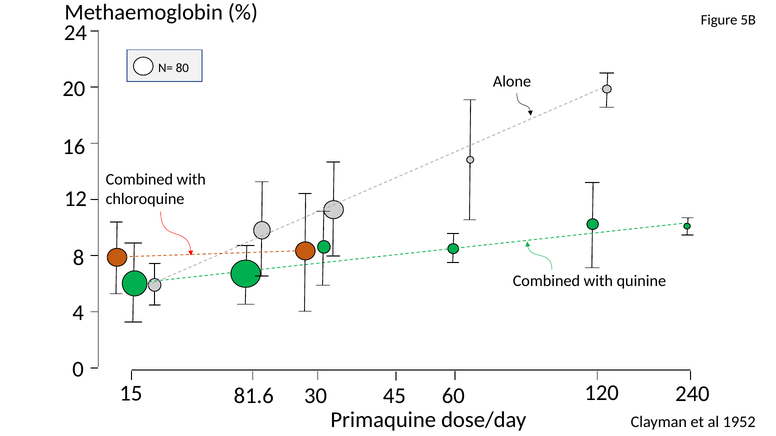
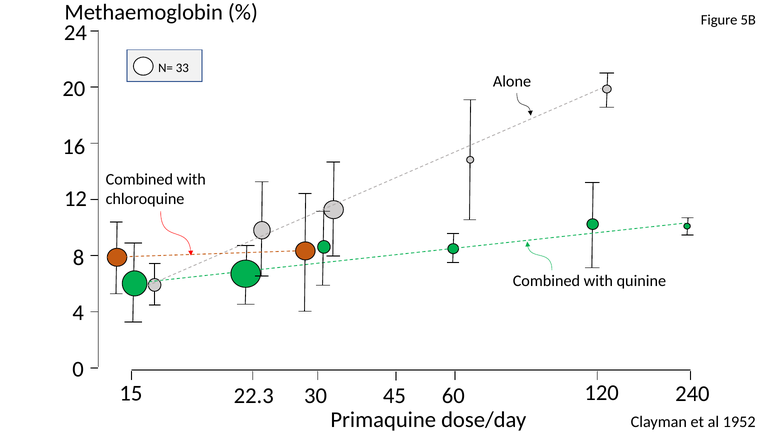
80: 80 -> 33
81.6: 81.6 -> 22.3
